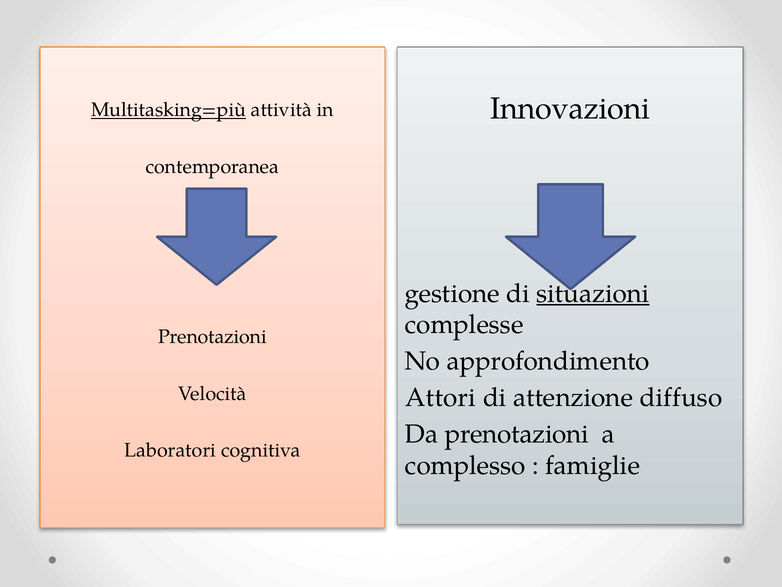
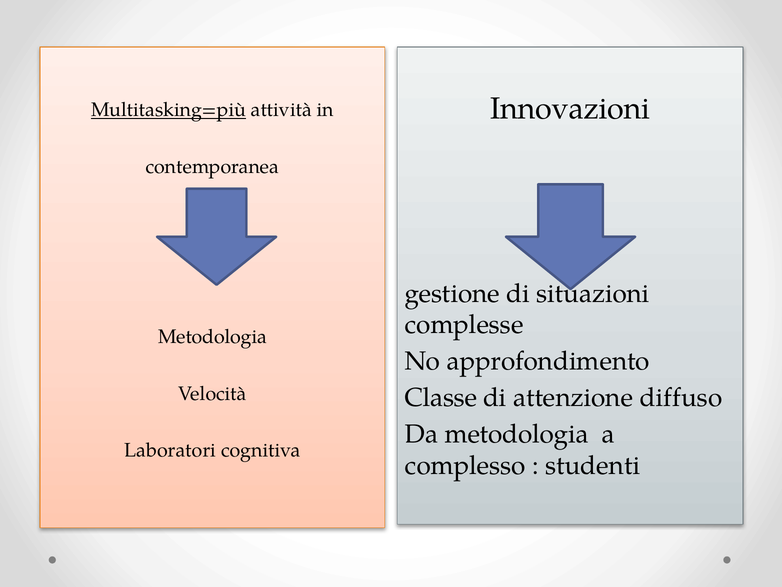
situazioni underline: present -> none
Prenotazioni at (212, 337): Prenotazioni -> Metodologia
Attori: Attori -> Classe
Da prenotazioni: prenotazioni -> metodologia
famiglie: famiglie -> studenti
